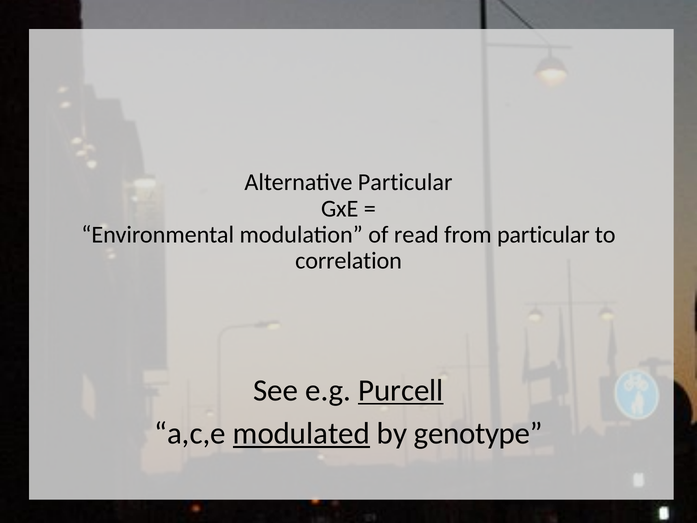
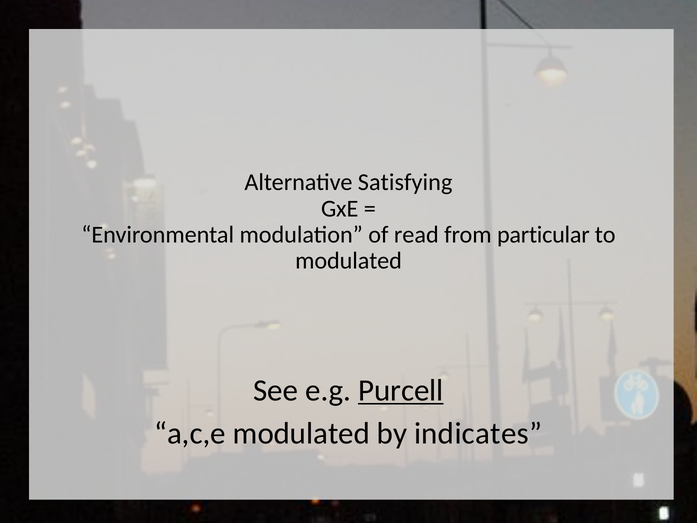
Alternative Particular: Particular -> Satisfying
correlation at (349, 261): correlation -> modulated
modulated at (301, 434) underline: present -> none
genotype: genotype -> indicates
